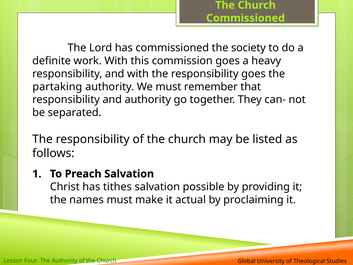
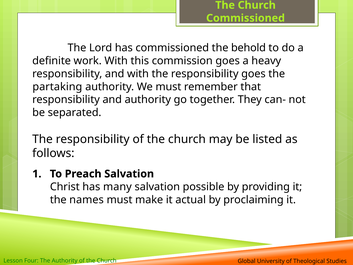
society: society -> behold
tithes: tithes -> many
